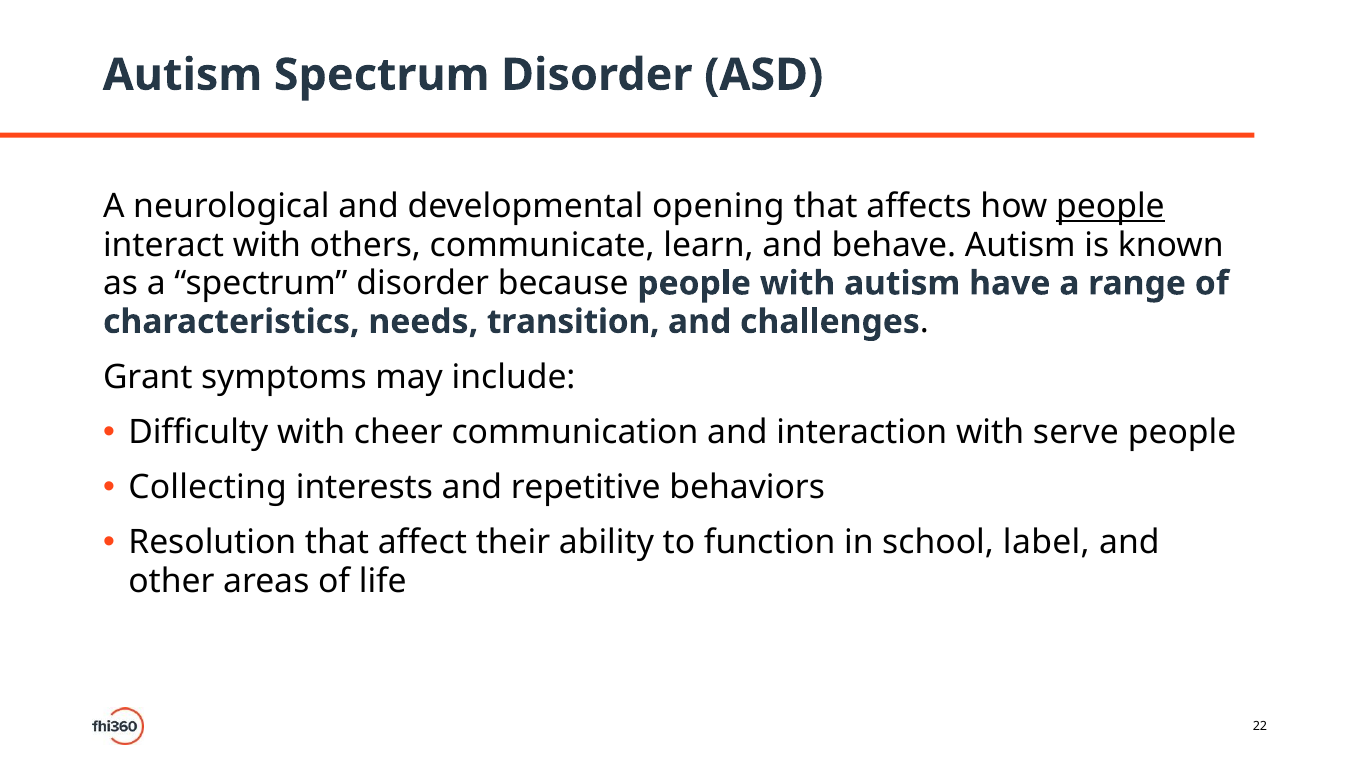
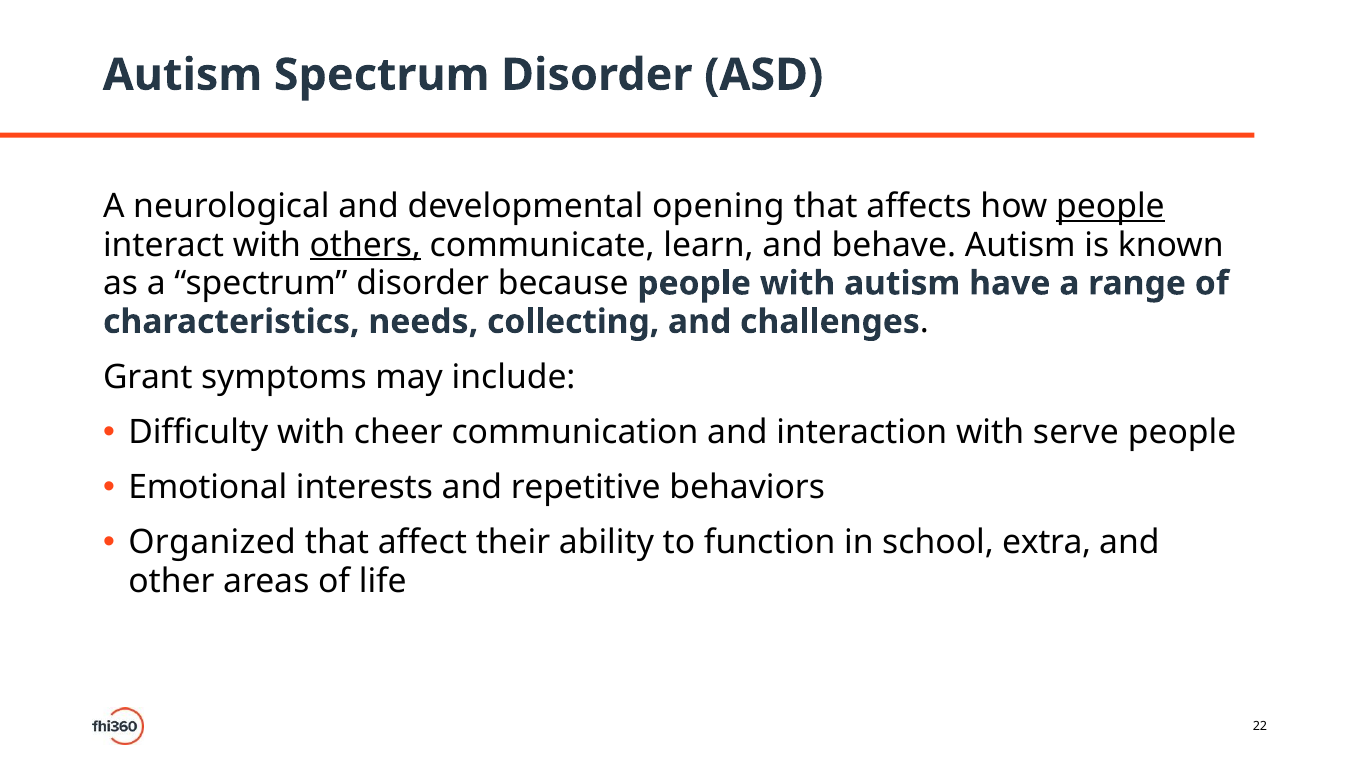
others underline: none -> present
transition: transition -> collecting
Collecting: Collecting -> Emotional
Resolution: Resolution -> Organized
label: label -> extra
